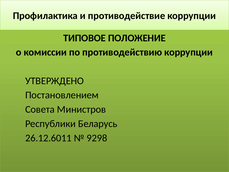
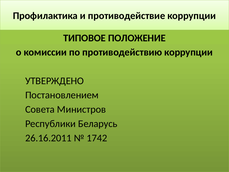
26.12.6011: 26.12.6011 -> 26.16.2011
9298: 9298 -> 1742
